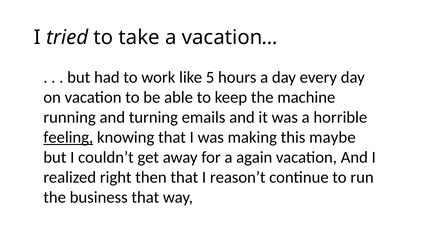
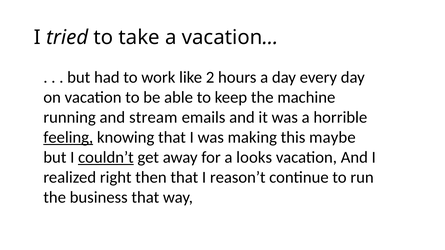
5: 5 -> 2
turning: turning -> stream
couldn’t underline: none -> present
again: again -> looks
